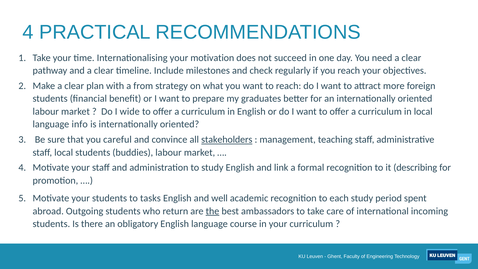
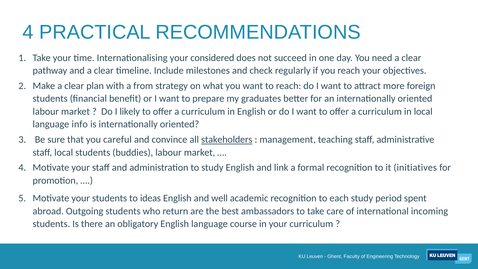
motivation: motivation -> considered
wide: wide -> likely
describing: describing -> initiatives
tasks: tasks -> ideas
the underline: present -> none
